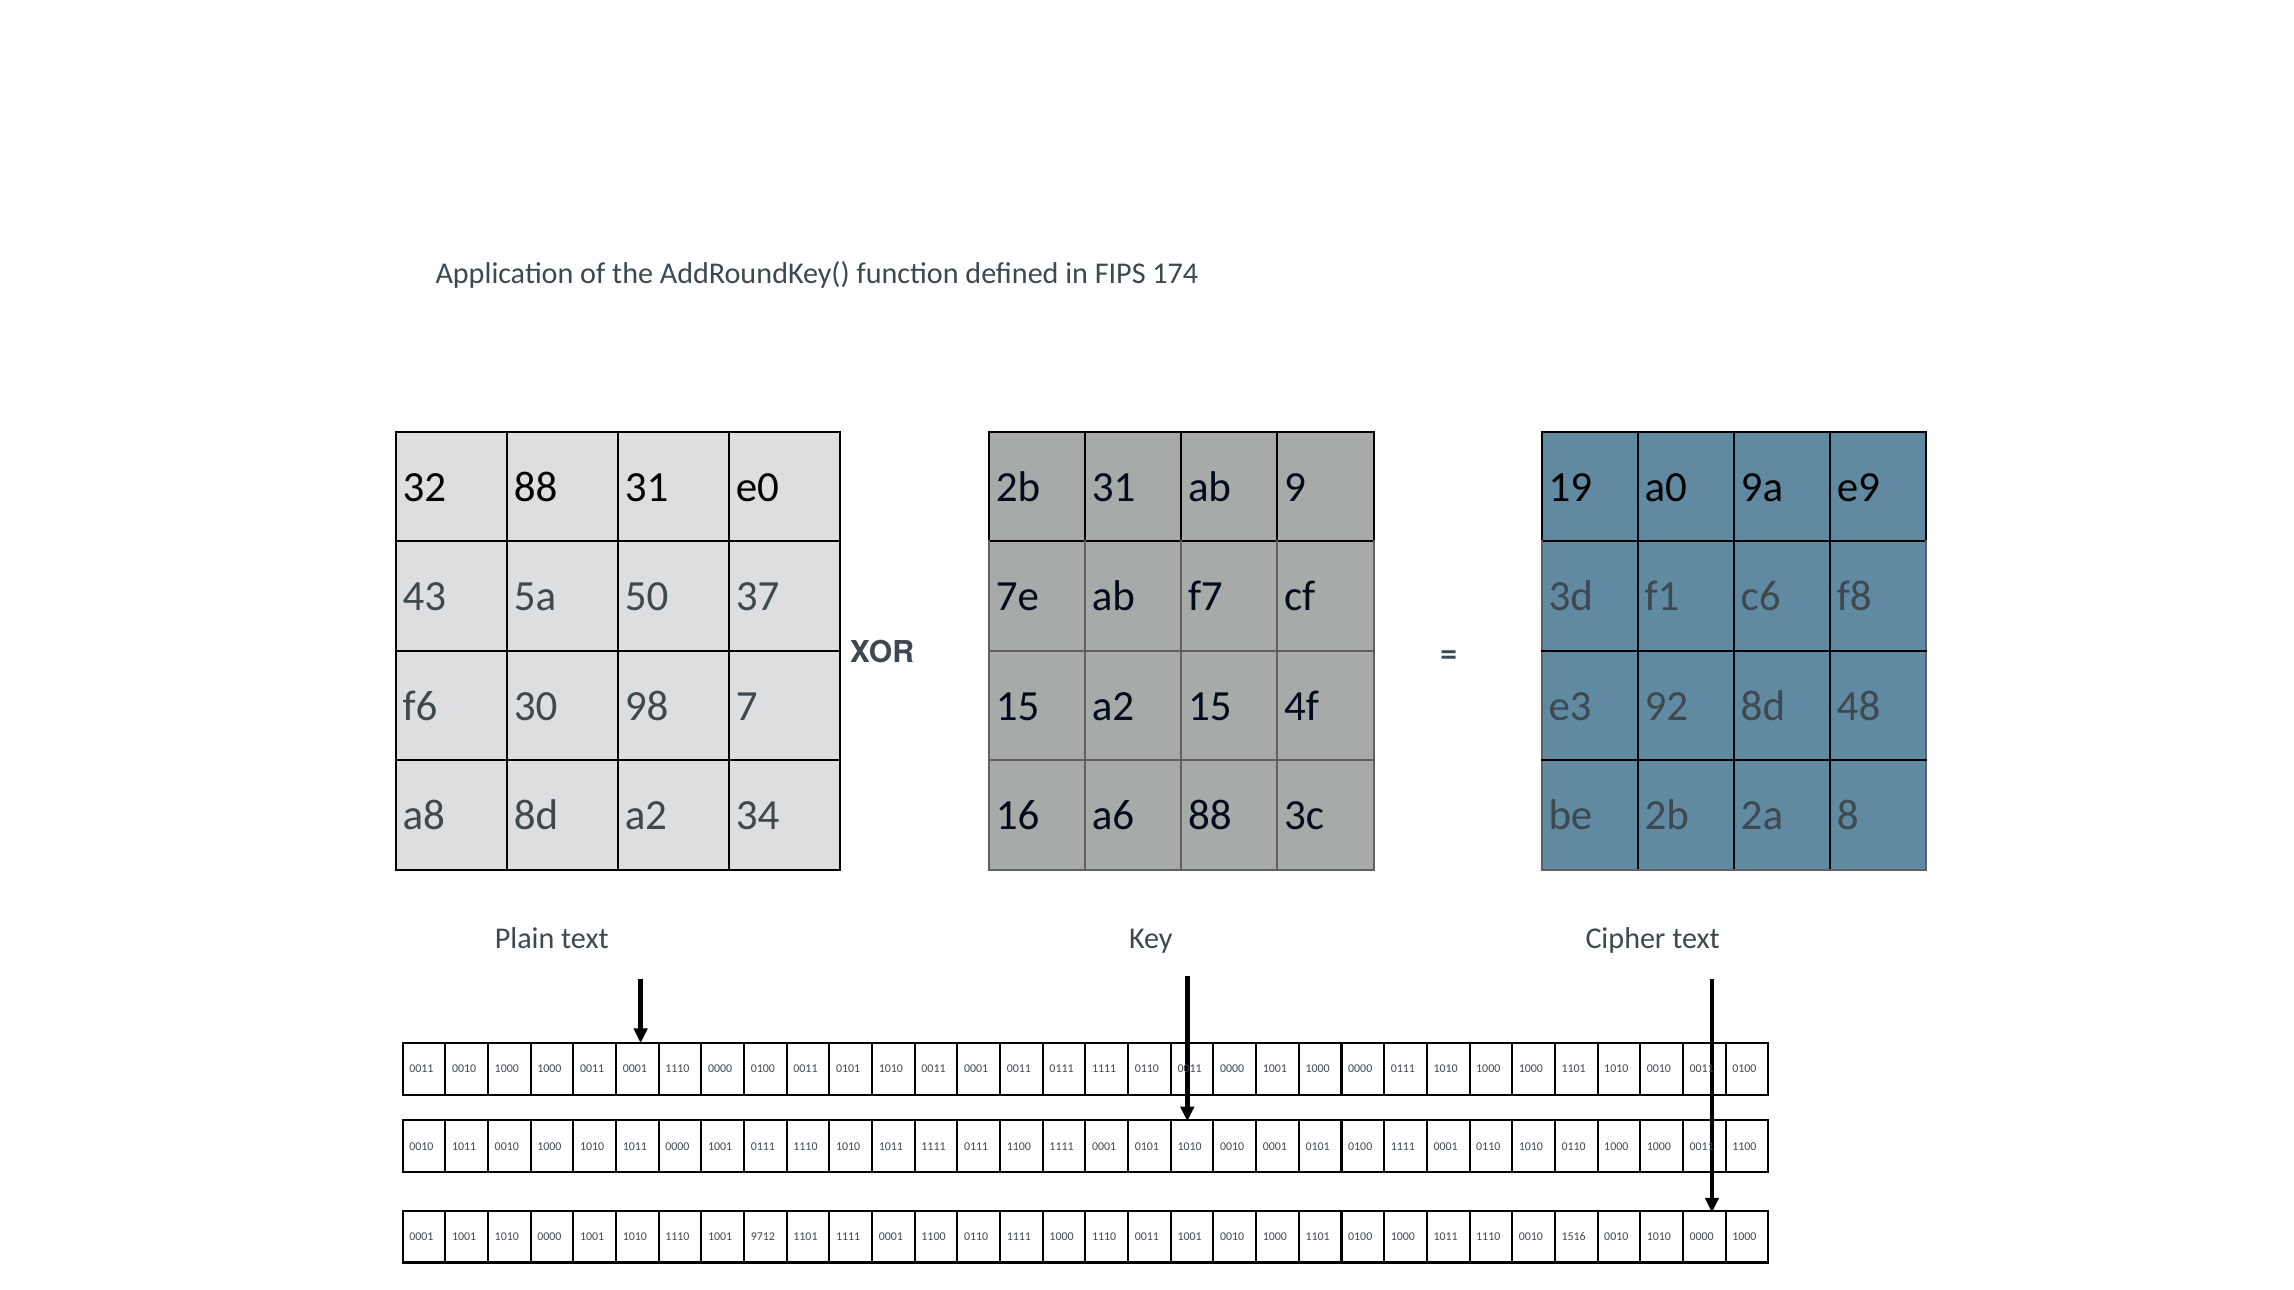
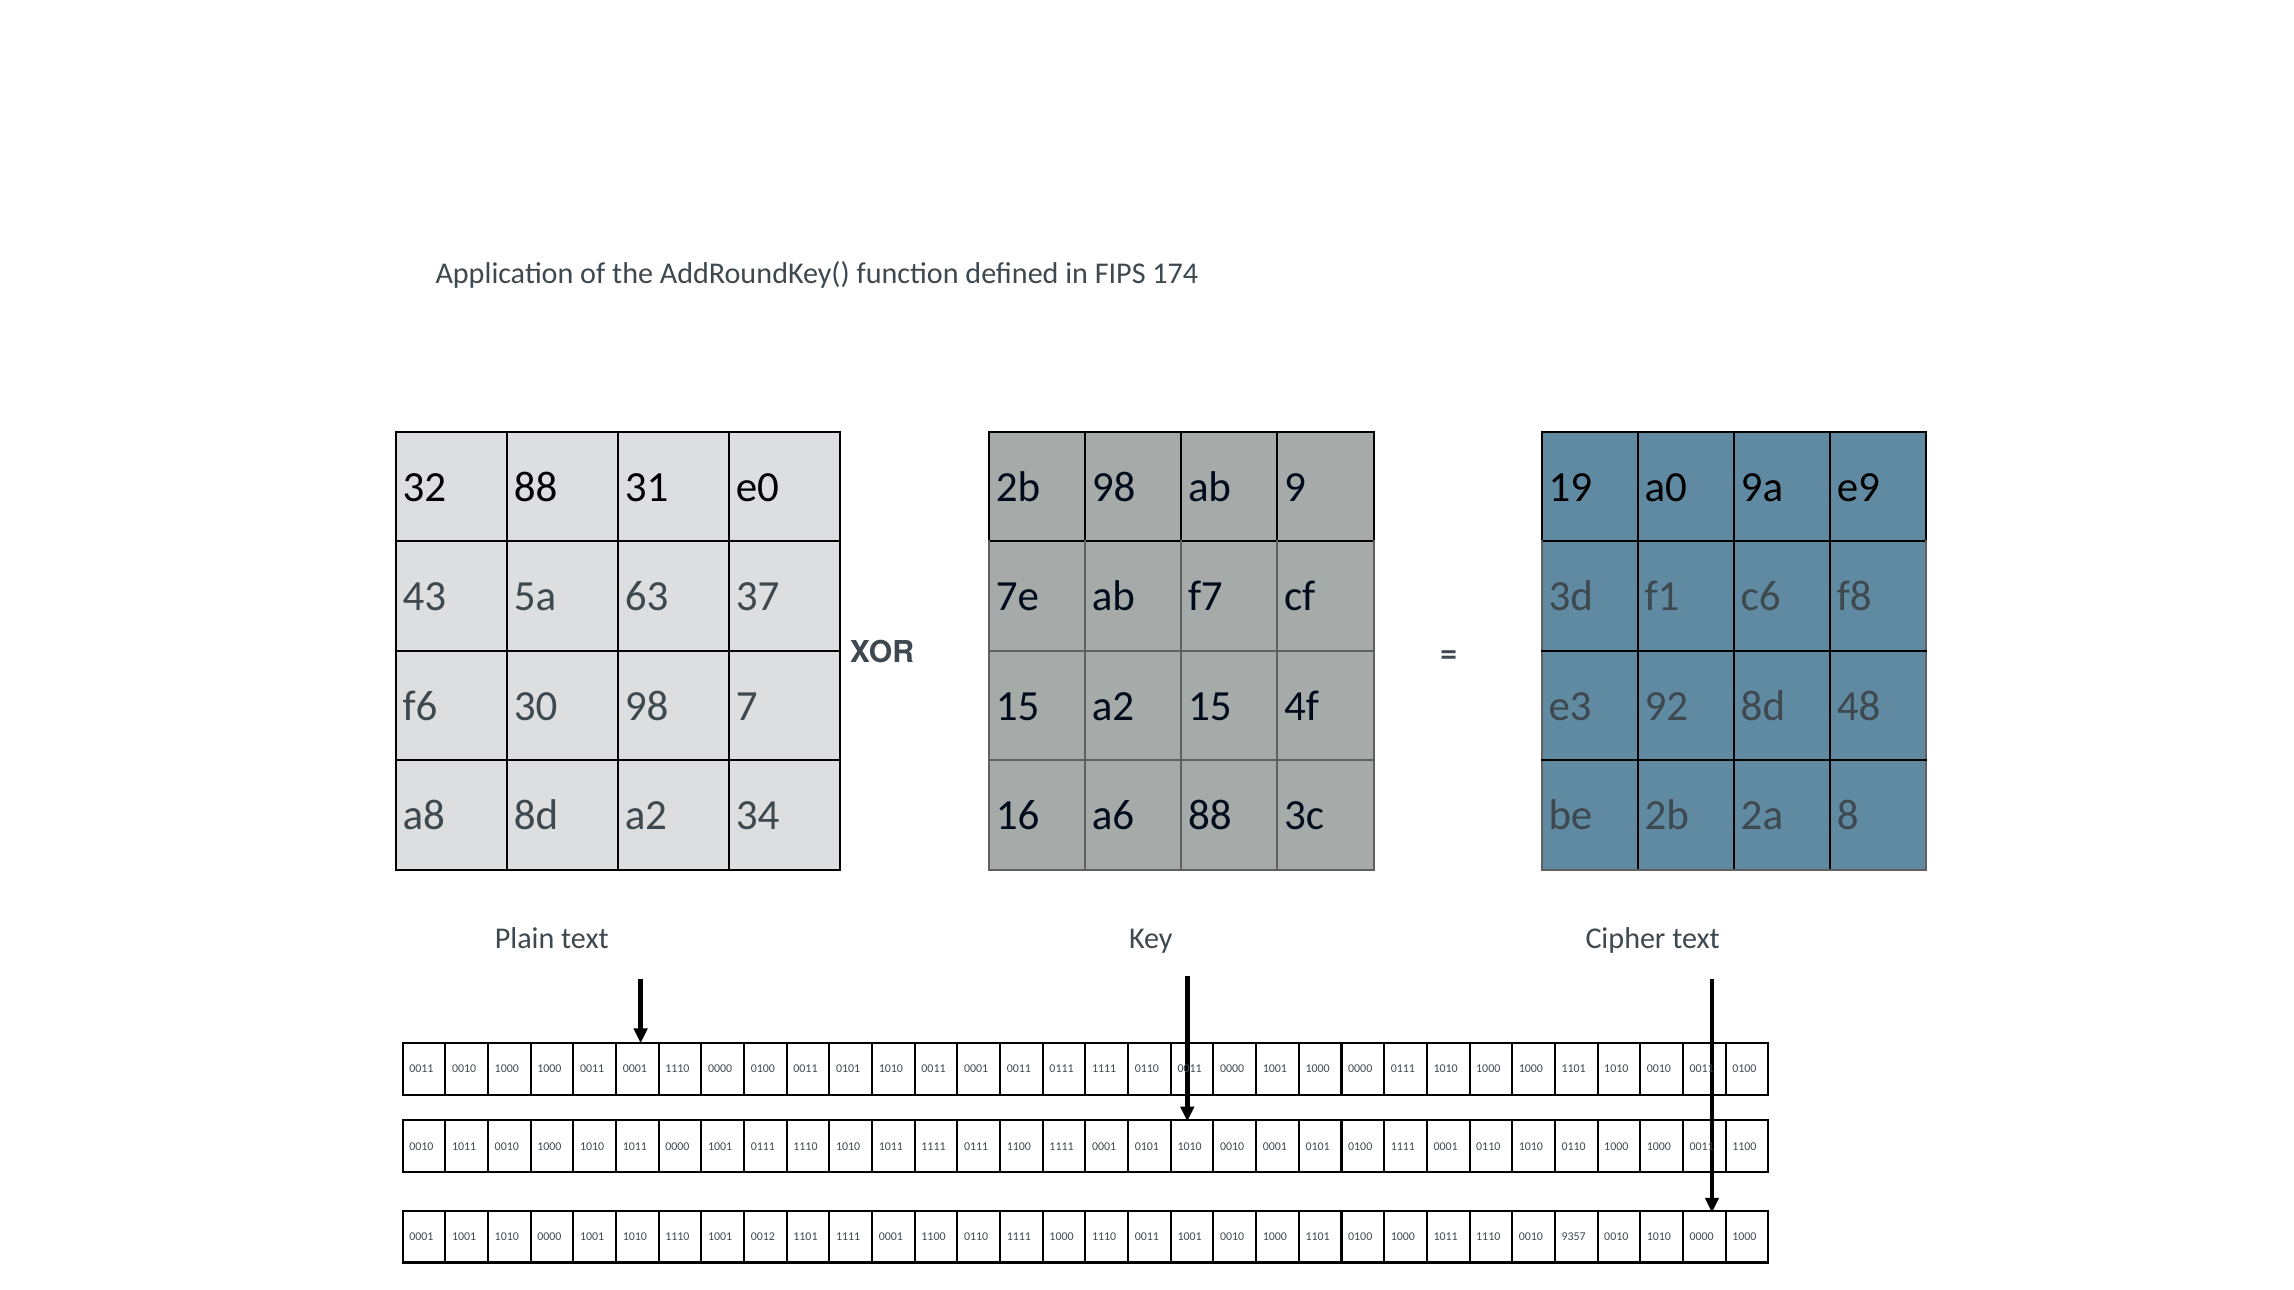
2b 31: 31 -> 98
50: 50 -> 63
9712: 9712 -> 0012
1516: 1516 -> 9357
